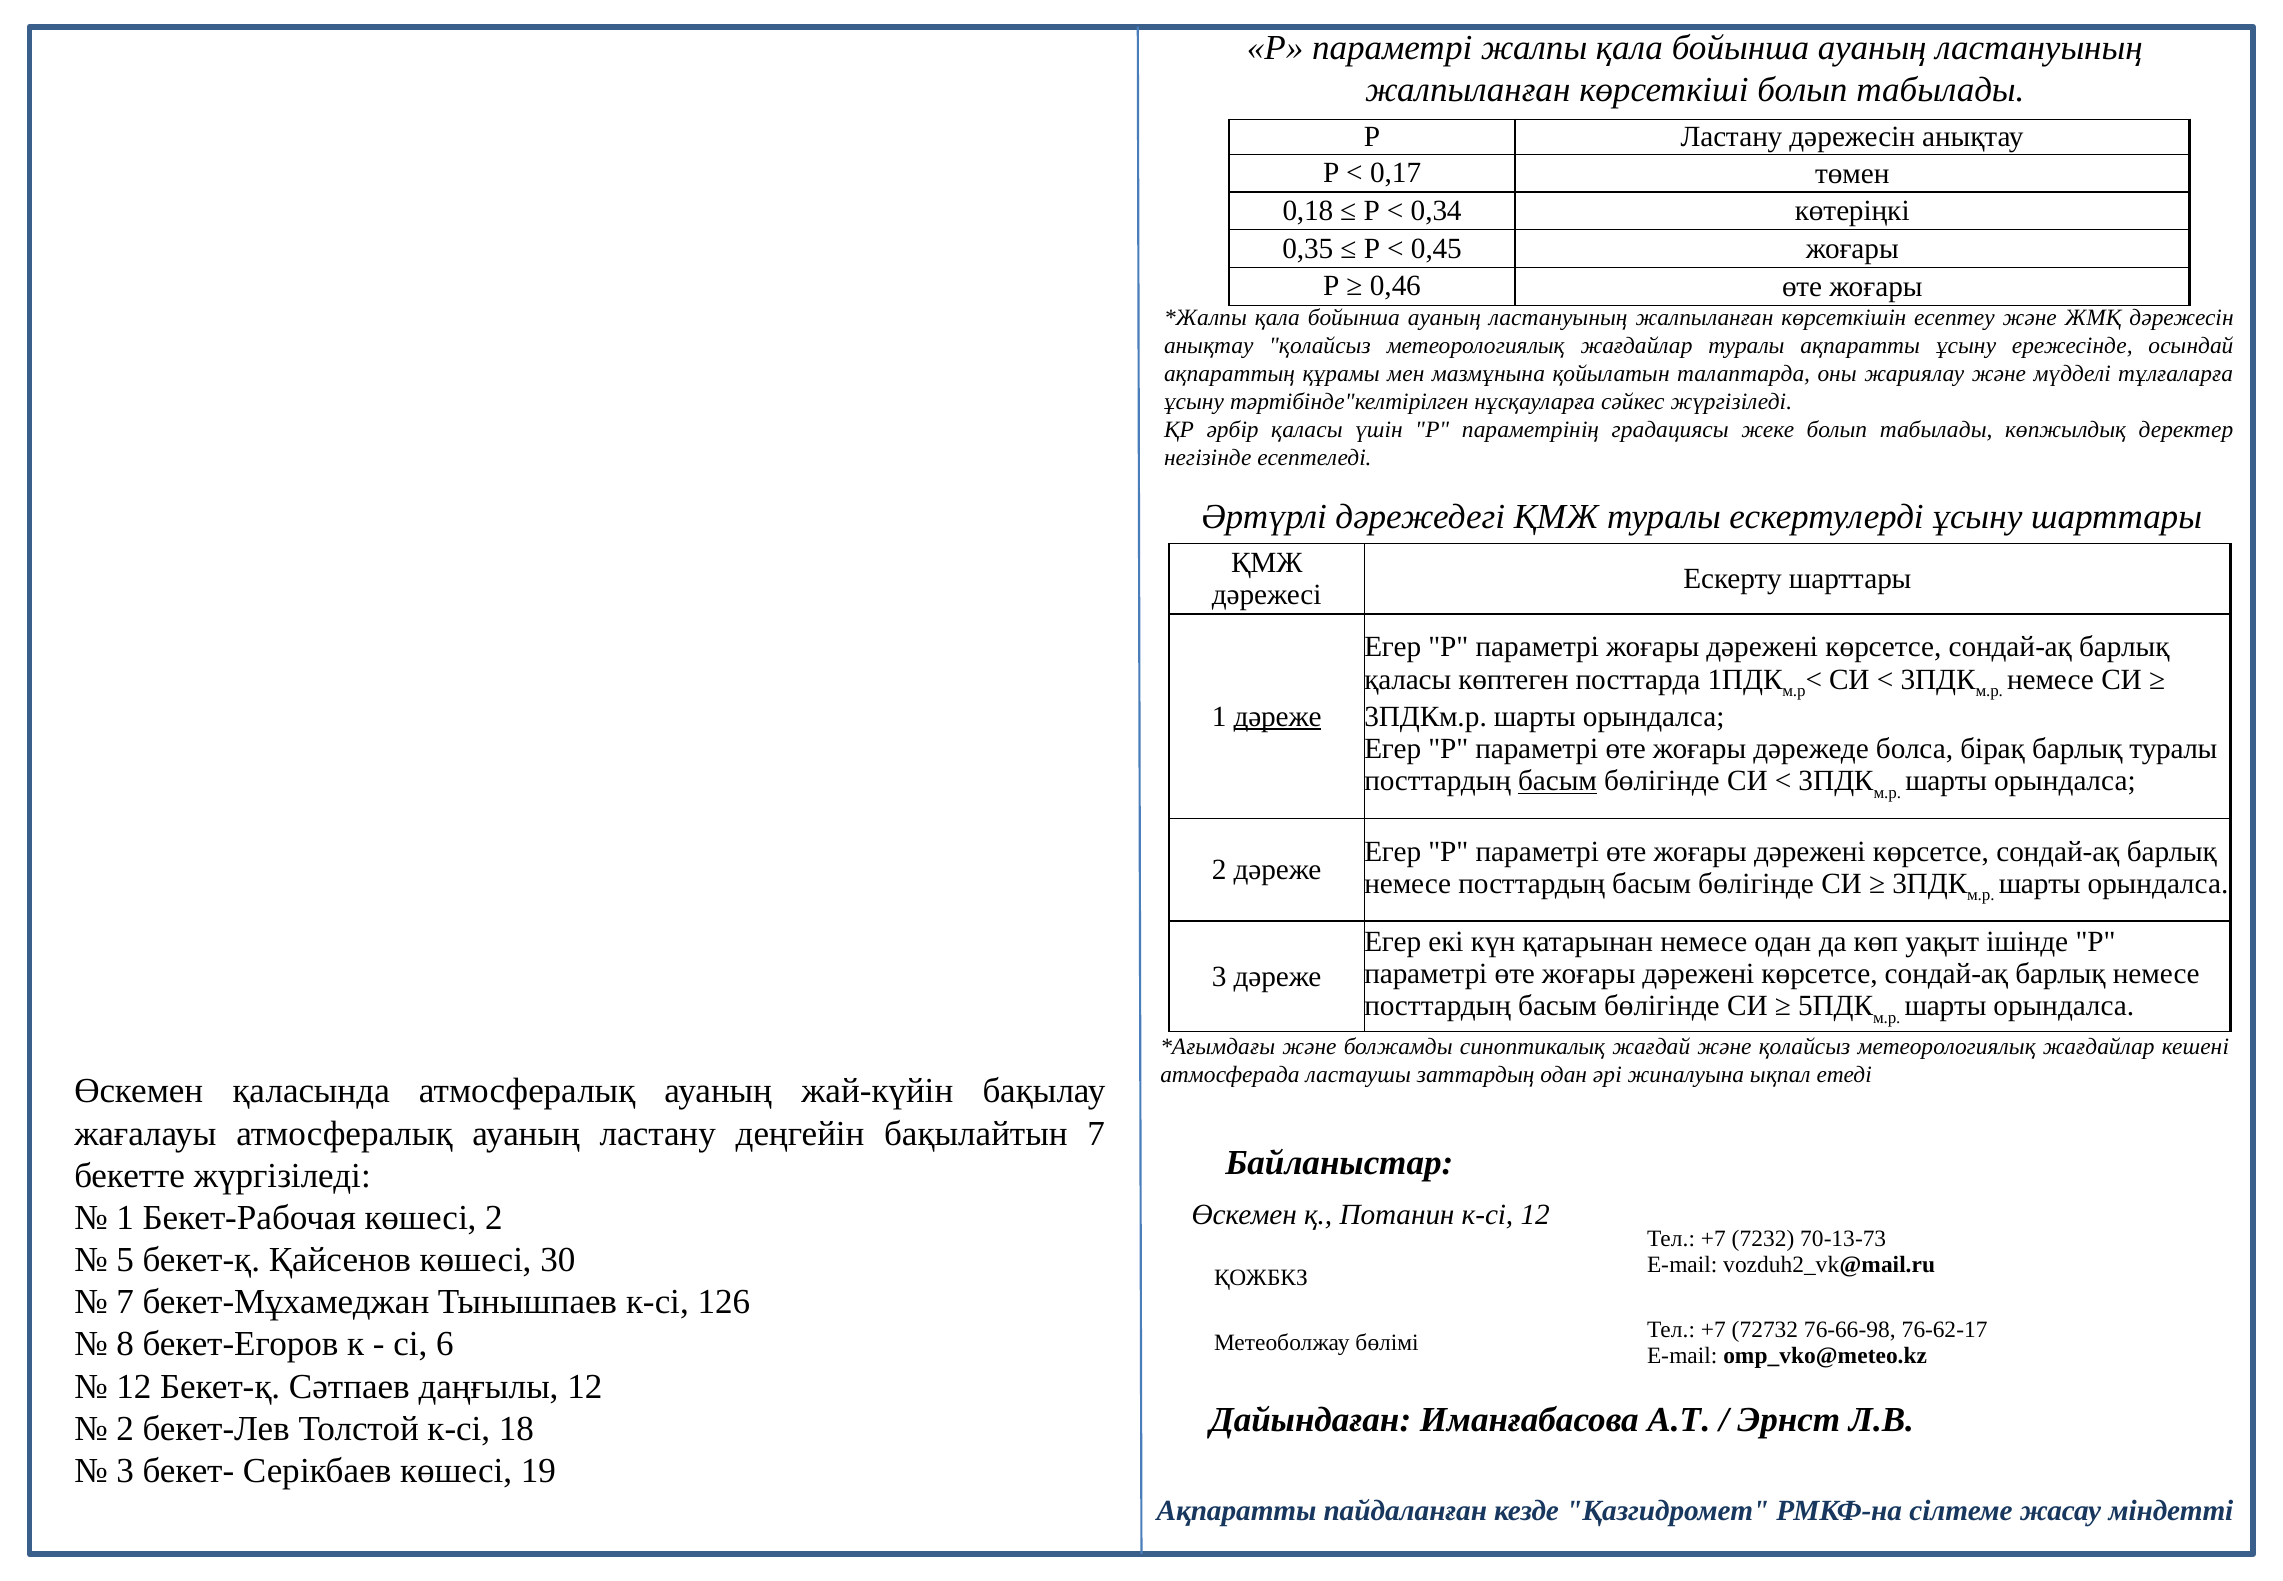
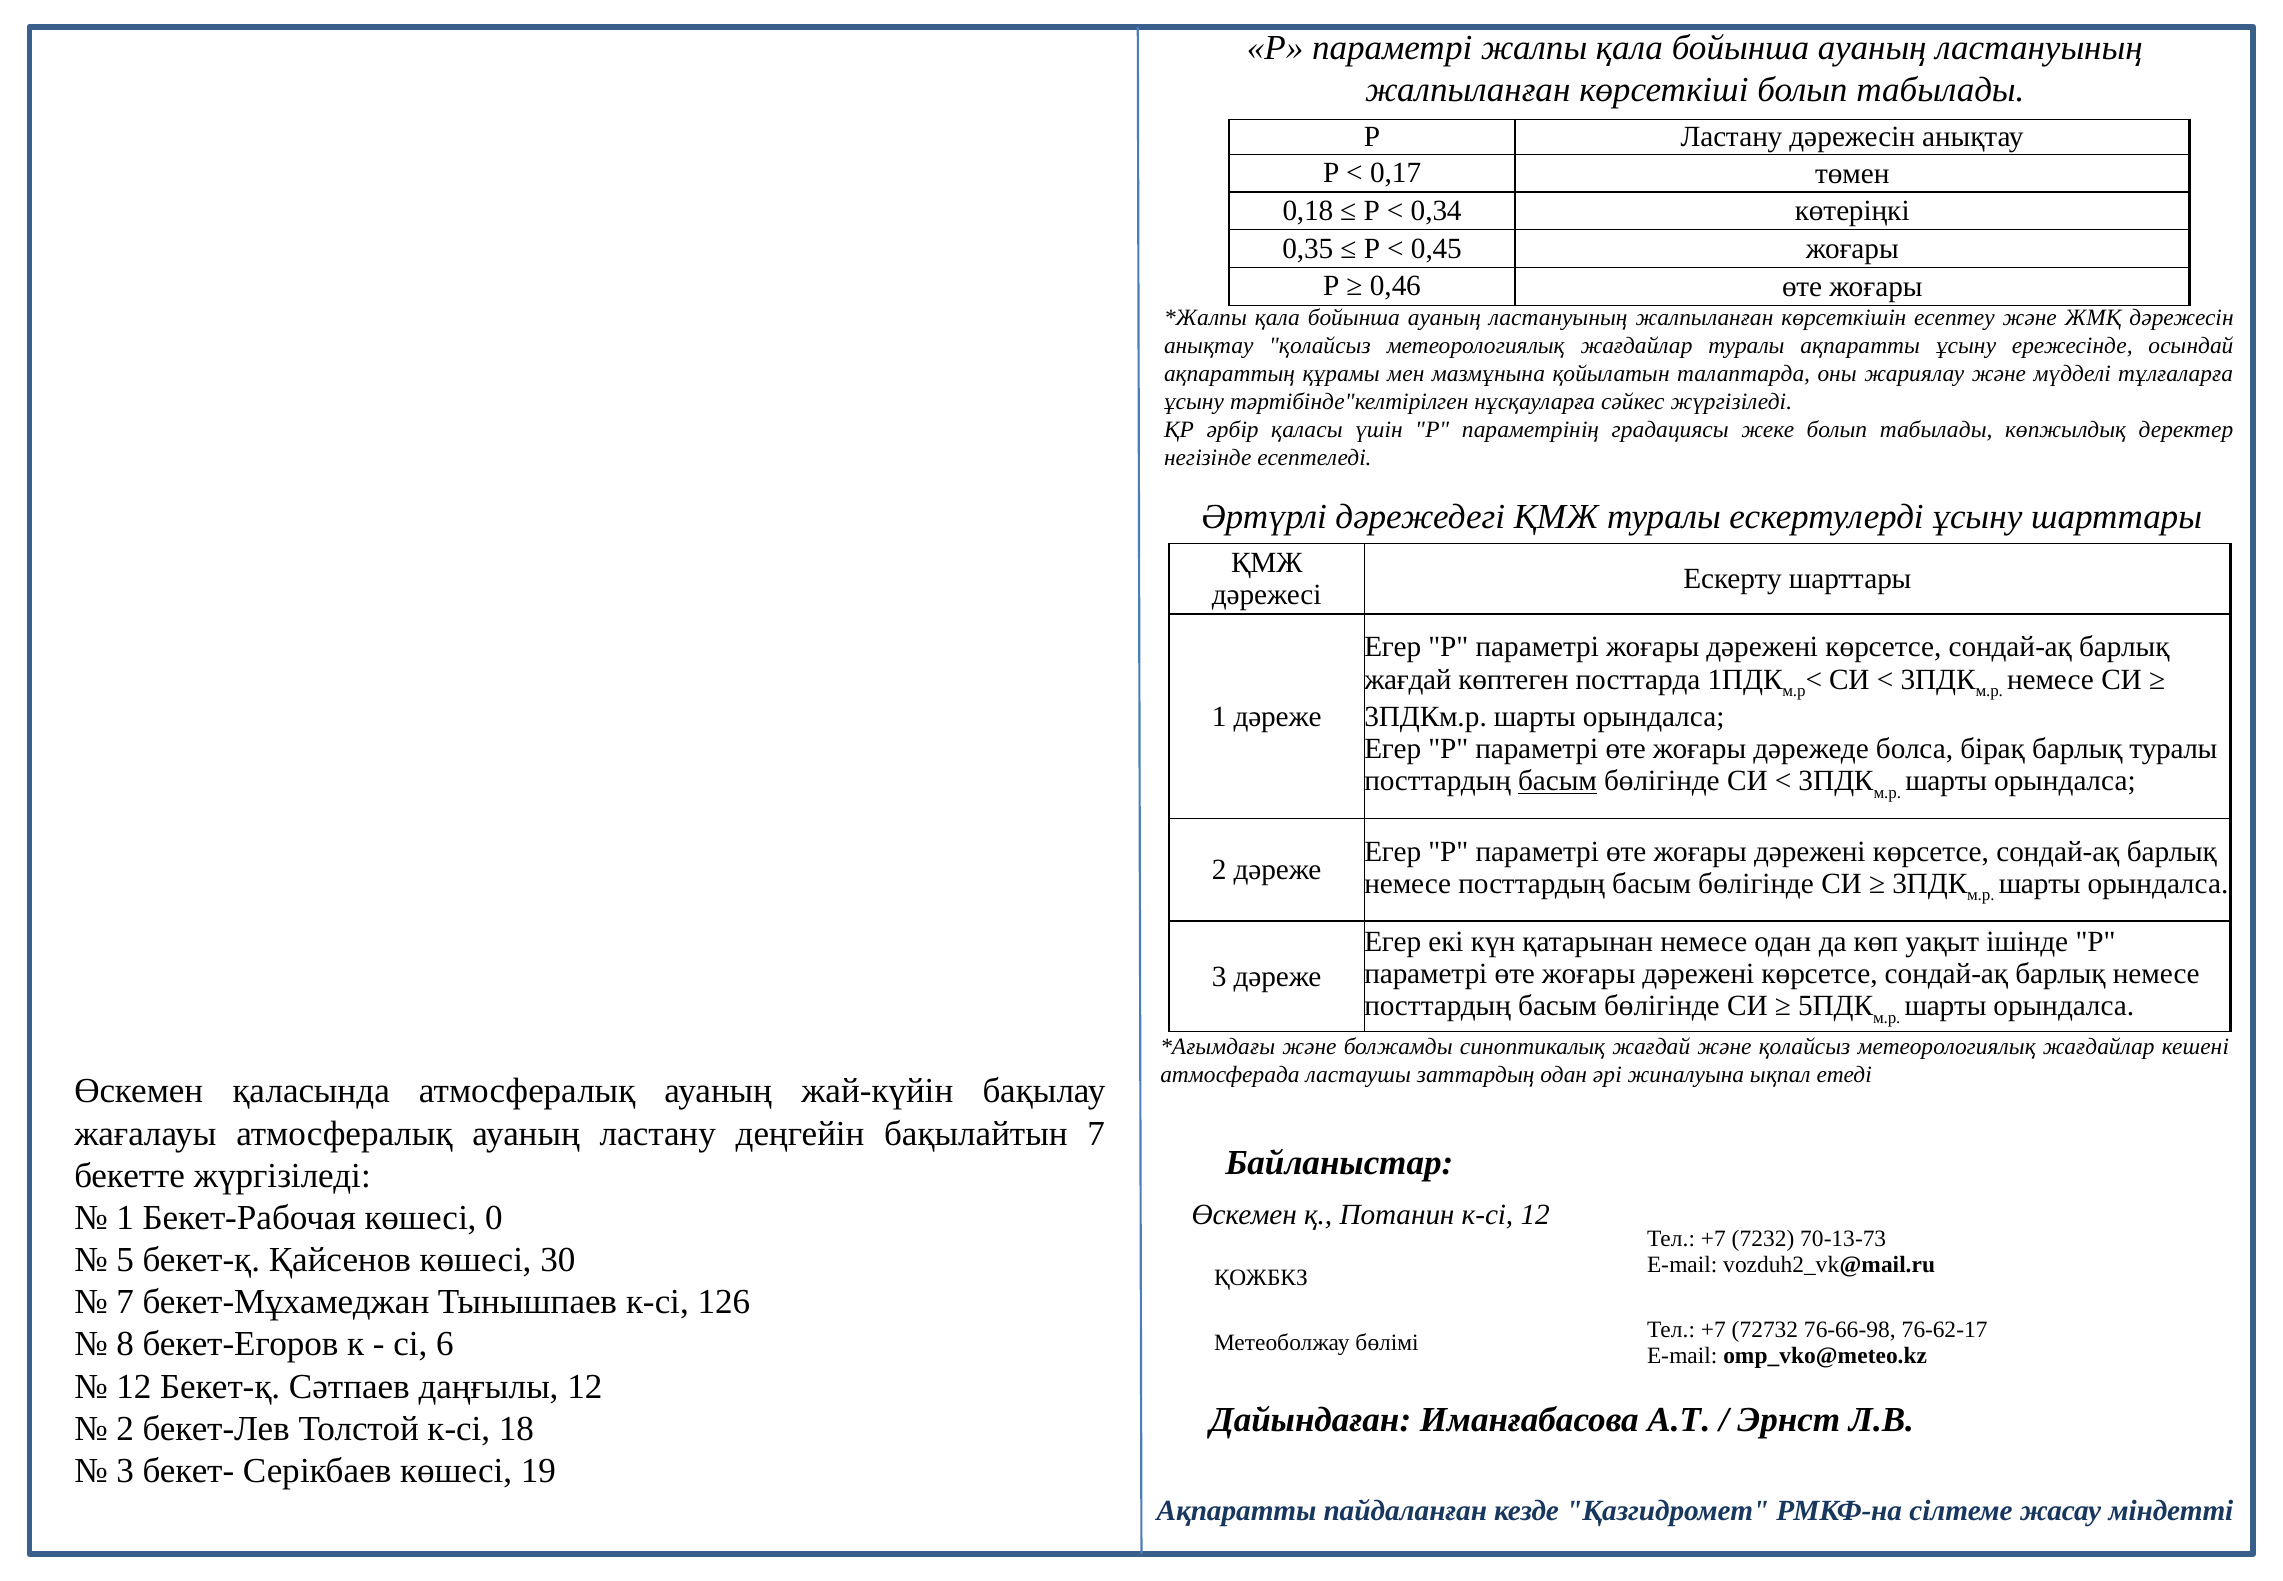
қаласы at (1408, 679): қаласы -> жағдай
дәреже at (1278, 716) underline: present -> none
көшесі 2: 2 -> 0
